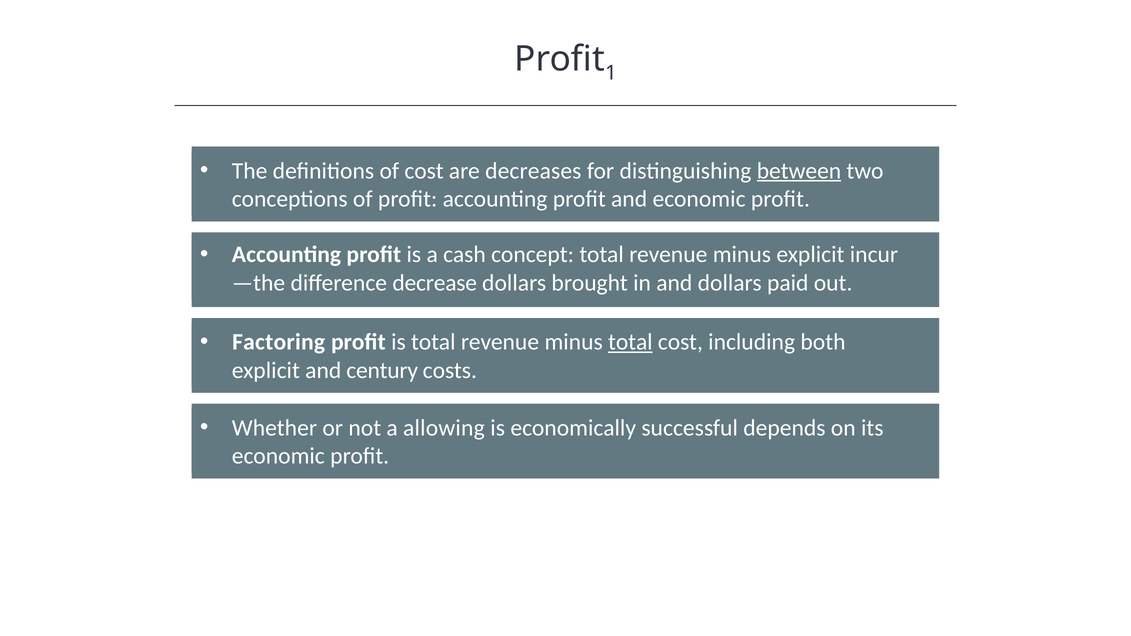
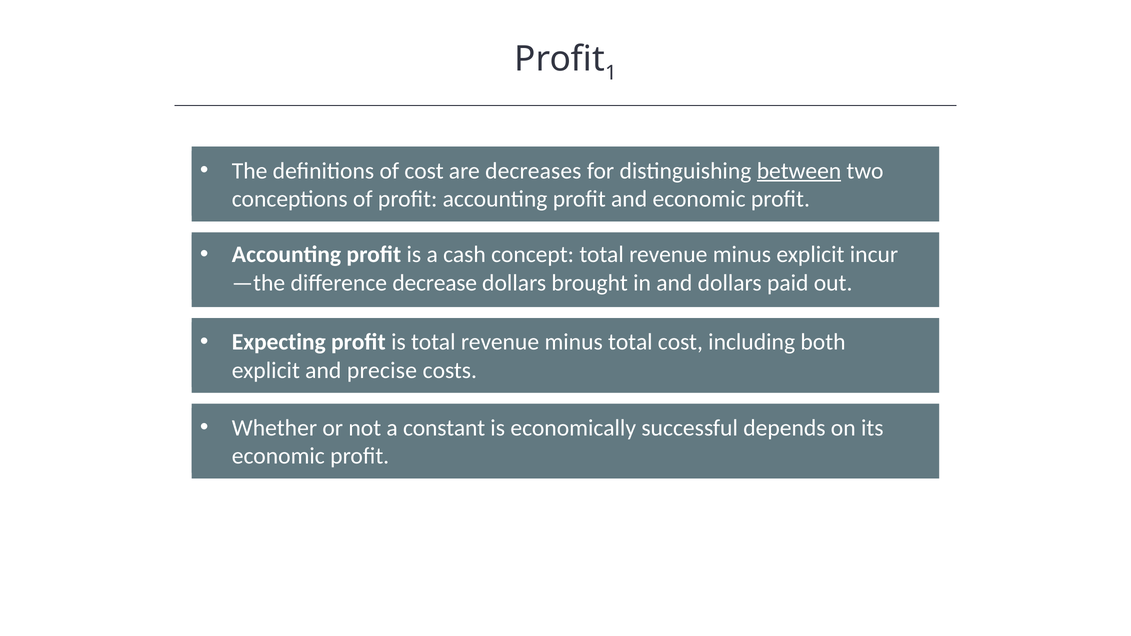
Factoring: Factoring -> Expecting
total at (630, 342) underline: present -> none
century: century -> precise
allowing: allowing -> constant
